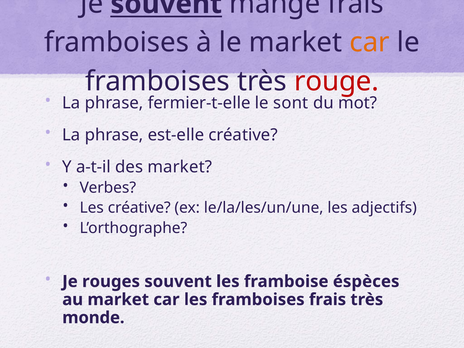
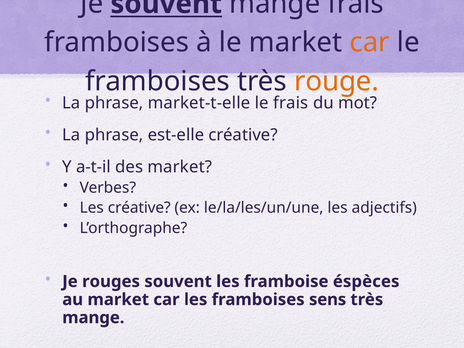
rouge colour: red -> orange
fermier-t-elle: fermier-t-elle -> market-t-elle
le sont: sont -> frais
framboises frais: frais -> sens
monde at (93, 318): monde -> mange
